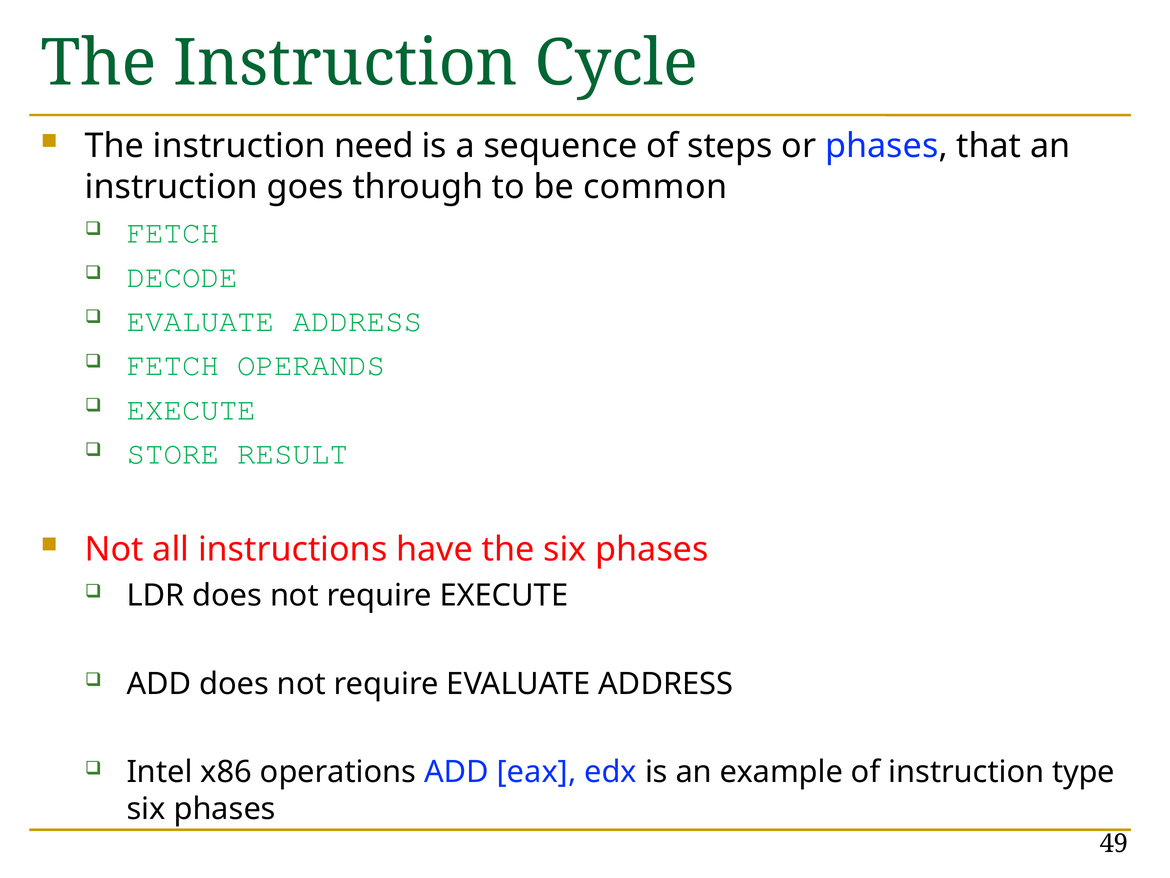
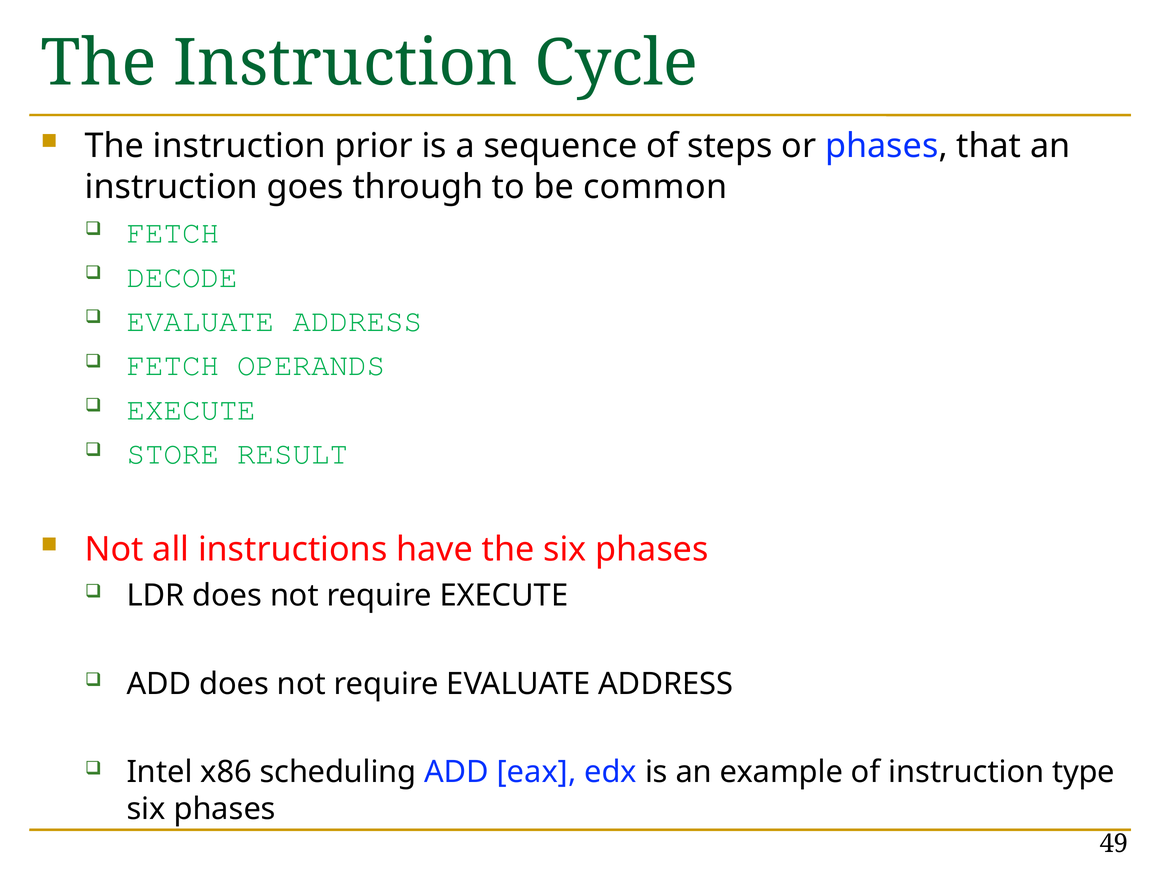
need: need -> prior
operations: operations -> scheduling
